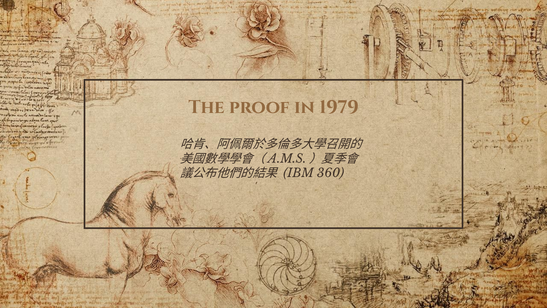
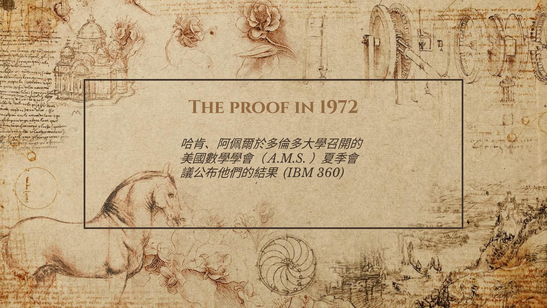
1979: 1979 -> 1972
